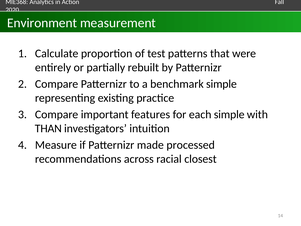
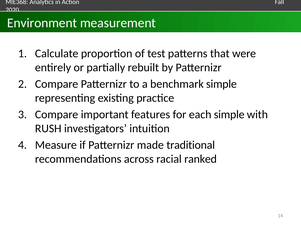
THAN: THAN -> RUSH
processed: processed -> traditional
closest: closest -> ranked
